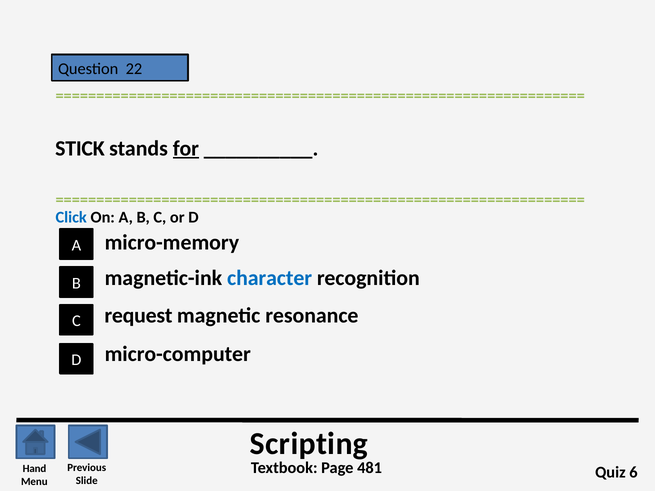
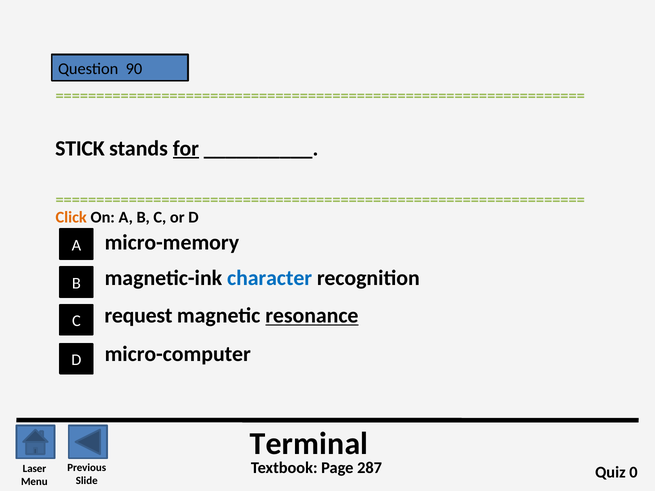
22: 22 -> 90
Click colour: blue -> orange
resonance underline: none -> present
Scripting: Scripting -> Terminal
481: 481 -> 287
Hand: Hand -> Laser
6: 6 -> 0
